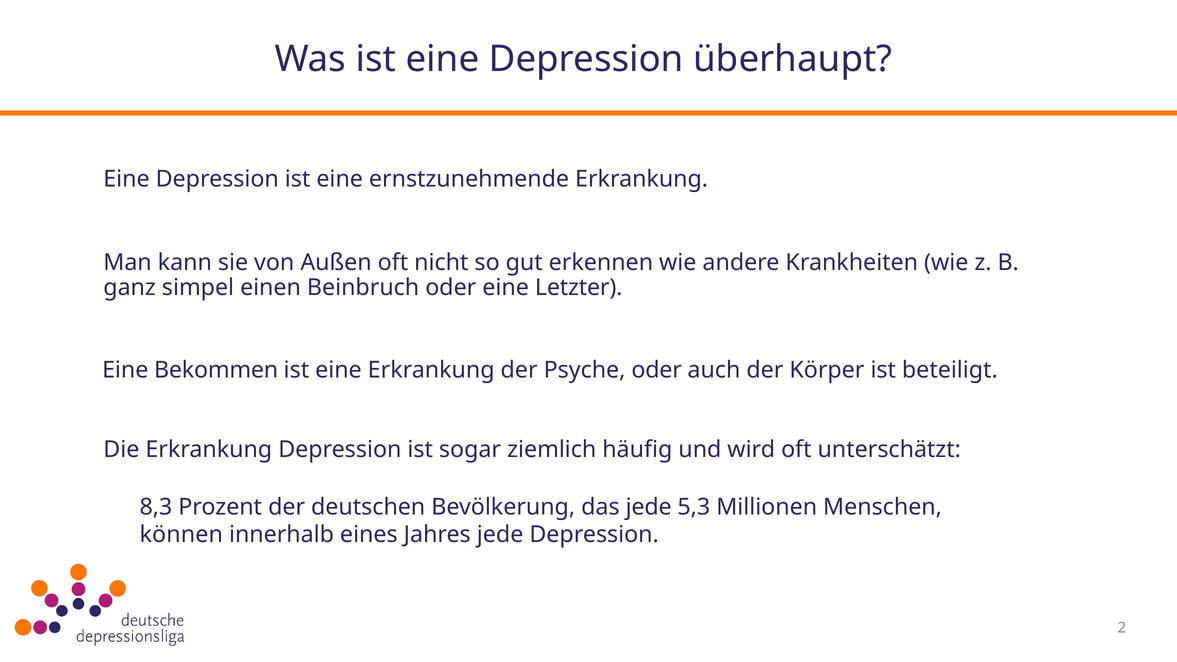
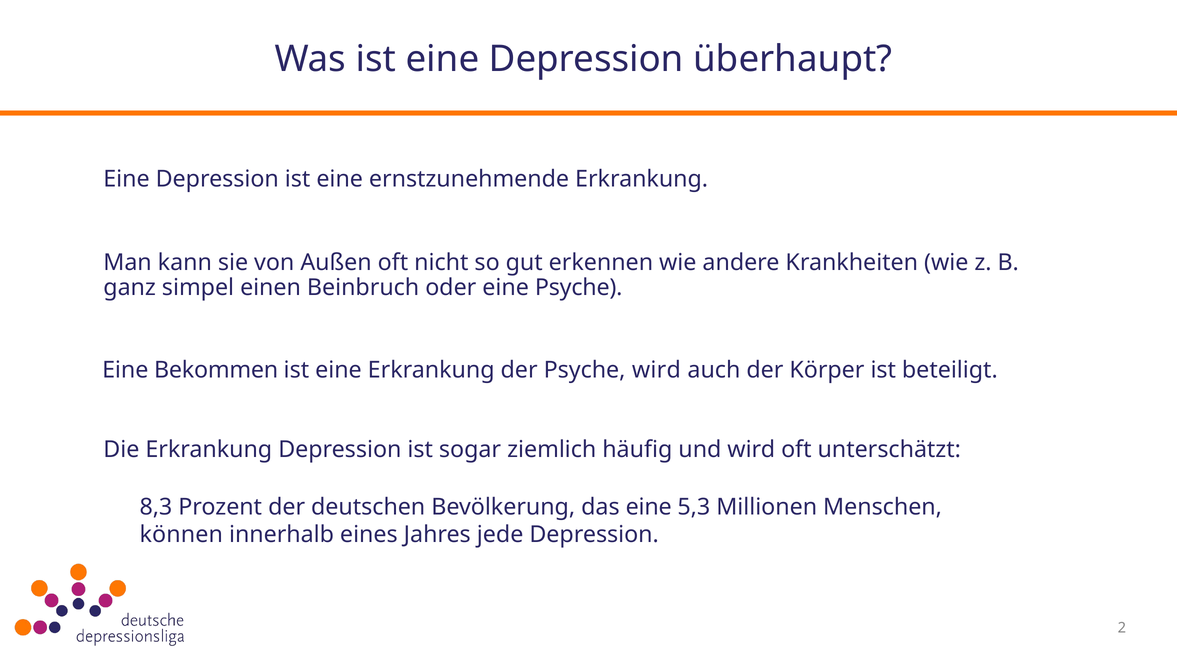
eine Letzter: Letzter -> Psyche
Psyche oder: oder -> wird
das jede: jede -> eine
